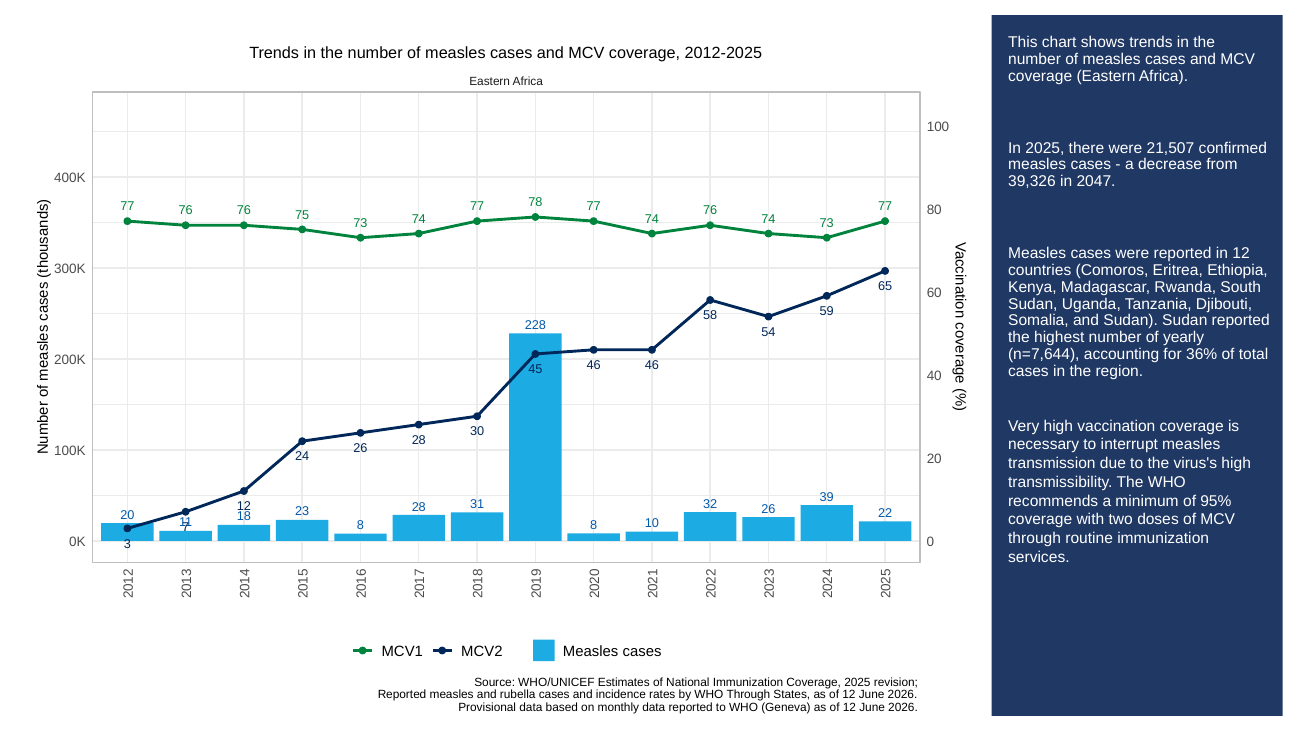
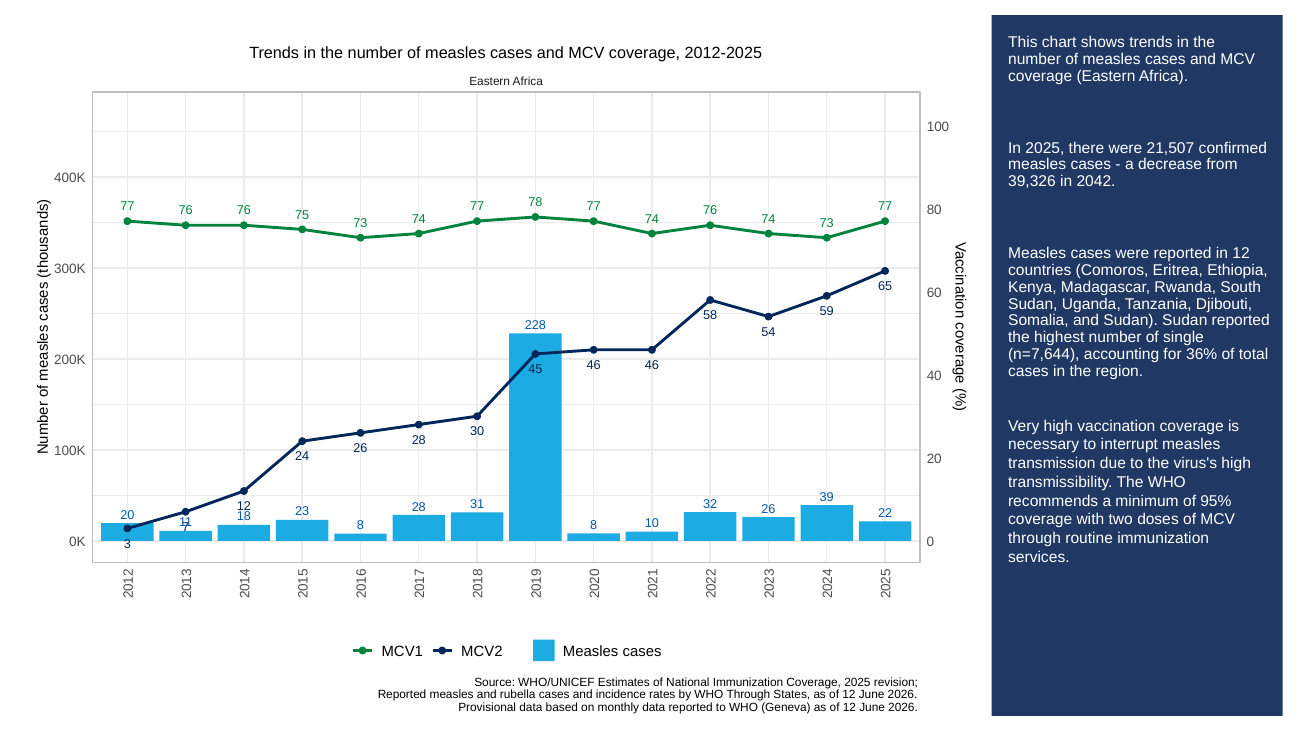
2047: 2047 -> 2042
yearly: yearly -> single
